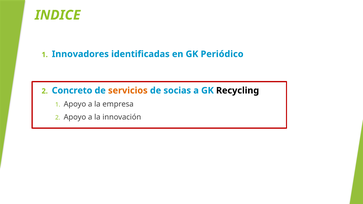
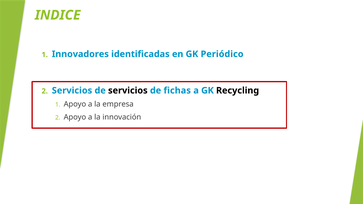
Concreto at (72, 91): Concreto -> Servicios
servicios at (128, 91) colour: orange -> black
socias: socias -> fichas
